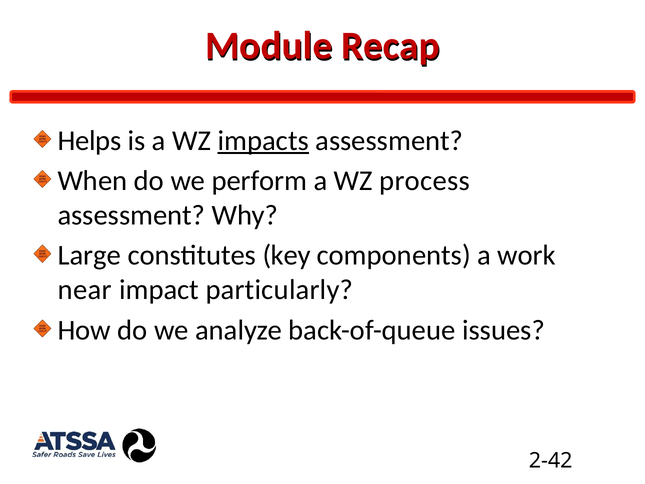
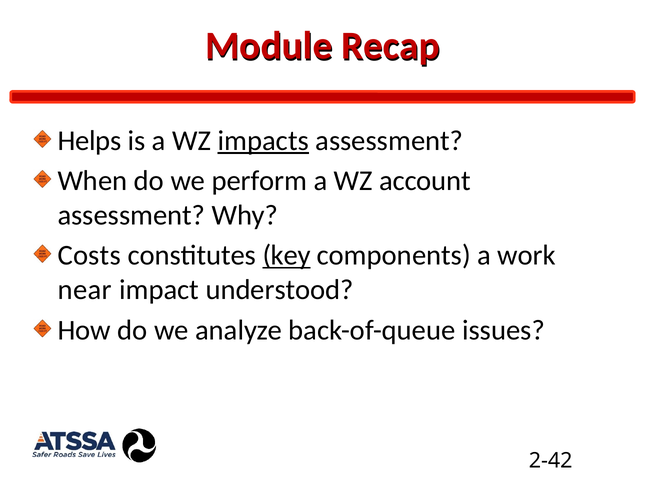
process: process -> account
Large: Large -> Costs
key underline: none -> present
particularly: particularly -> understood
